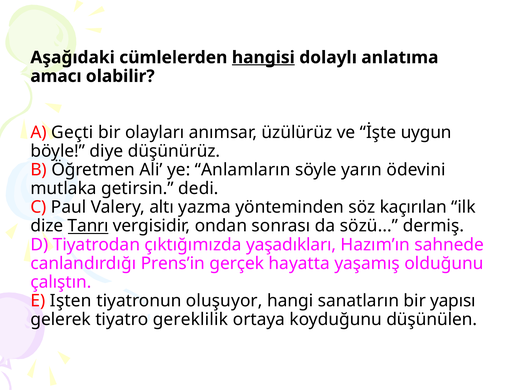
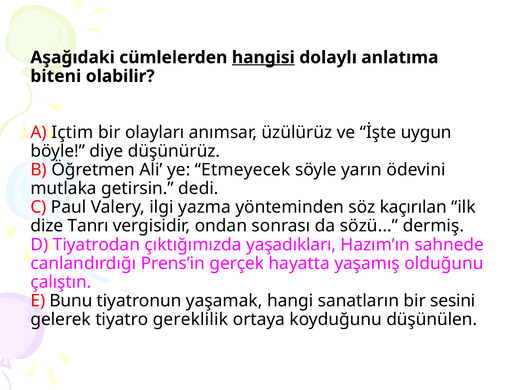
amacı: amacı -> biteni
Geçti: Geçti -> Içtim
Anlamların: Anlamların -> Etmeyecek
altı: altı -> ilgi
Tanrı underline: present -> none
Işten: Işten -> Bunu
oluşuyor: oluşuyor -> yaşamak
yapısı: yapısı -> sesini
